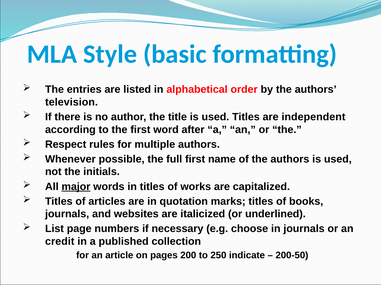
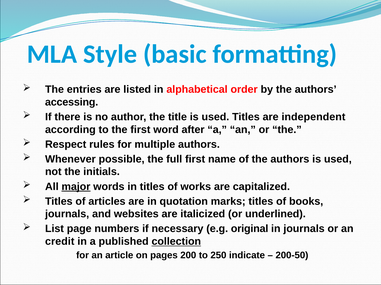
television: television -> accessing
choose: choose -> original
collection underline: none -> present
